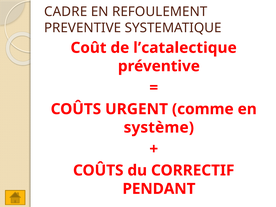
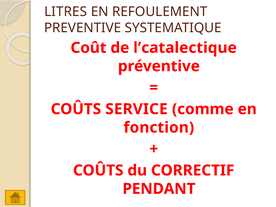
CADRE: CADRE -> LITRES
URGENT: URGENT -> SERVICE
système: système -> fonction
